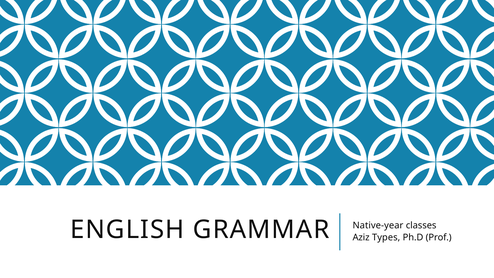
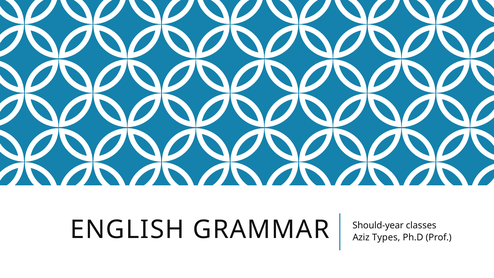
Native-year: Native-year -> Should-year
